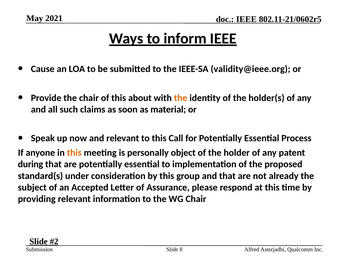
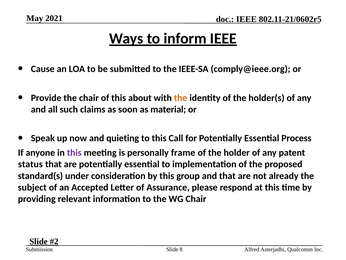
validity@ieee.org: validity@ieee.org -> comply@ieee.org
and relevant: relevant -> quieting
this at (74, 152) colour: orange -> purple
object: object -> frame
during: during -> status
